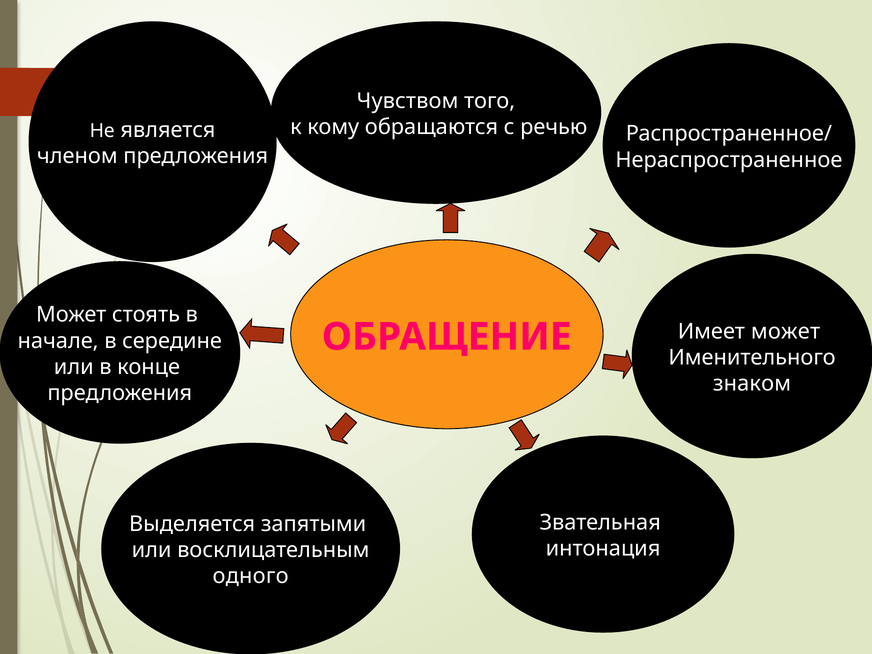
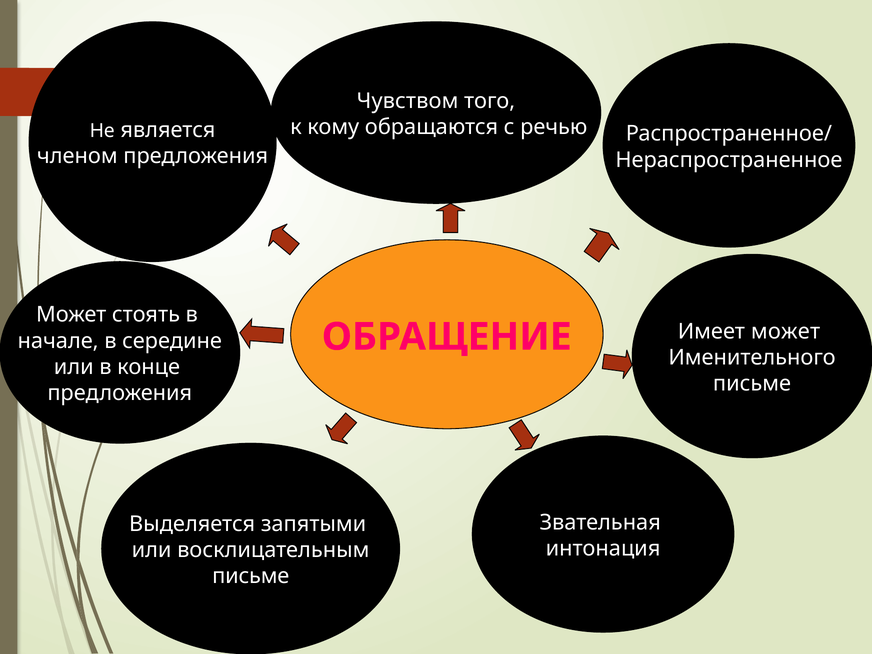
знаком at (752, 384): знаком -> письме
одного at (251, 576): одного -> письме
